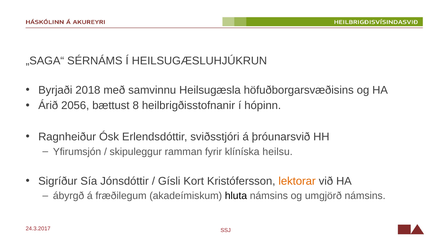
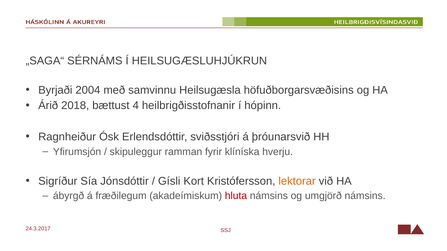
2018: 2018 -> 2004
2056: 2056 -> 2018
8: 8 -> 4
heilsu: heilsu -> hverju
hluta colour: black -> red
